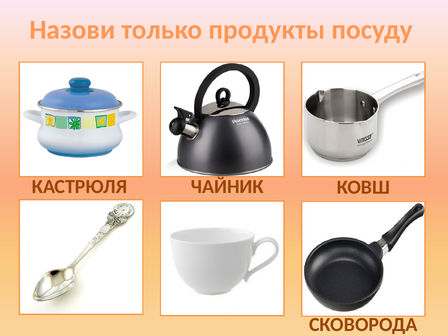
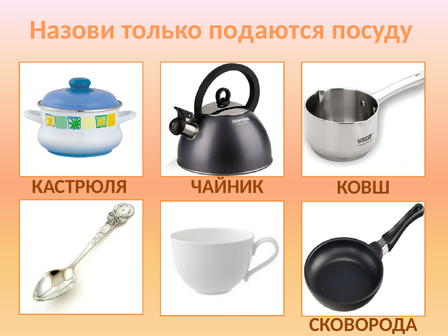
продукты: продукты -> подаются
